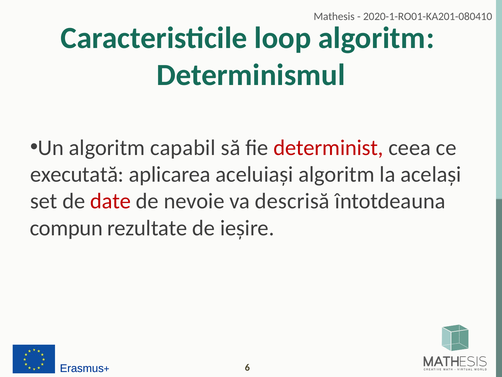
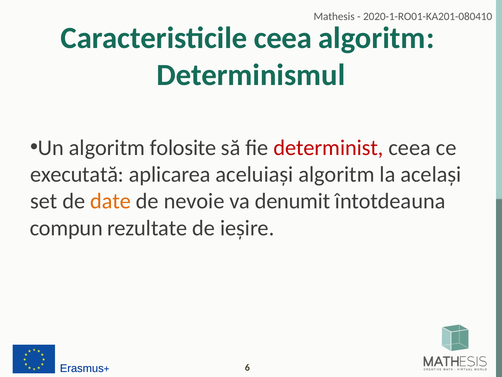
Caracteristicile loop: loop -> ceea
capabil: capabil -> folosite
date colour: red -> orange
descrisă: descrisă -> denumit
